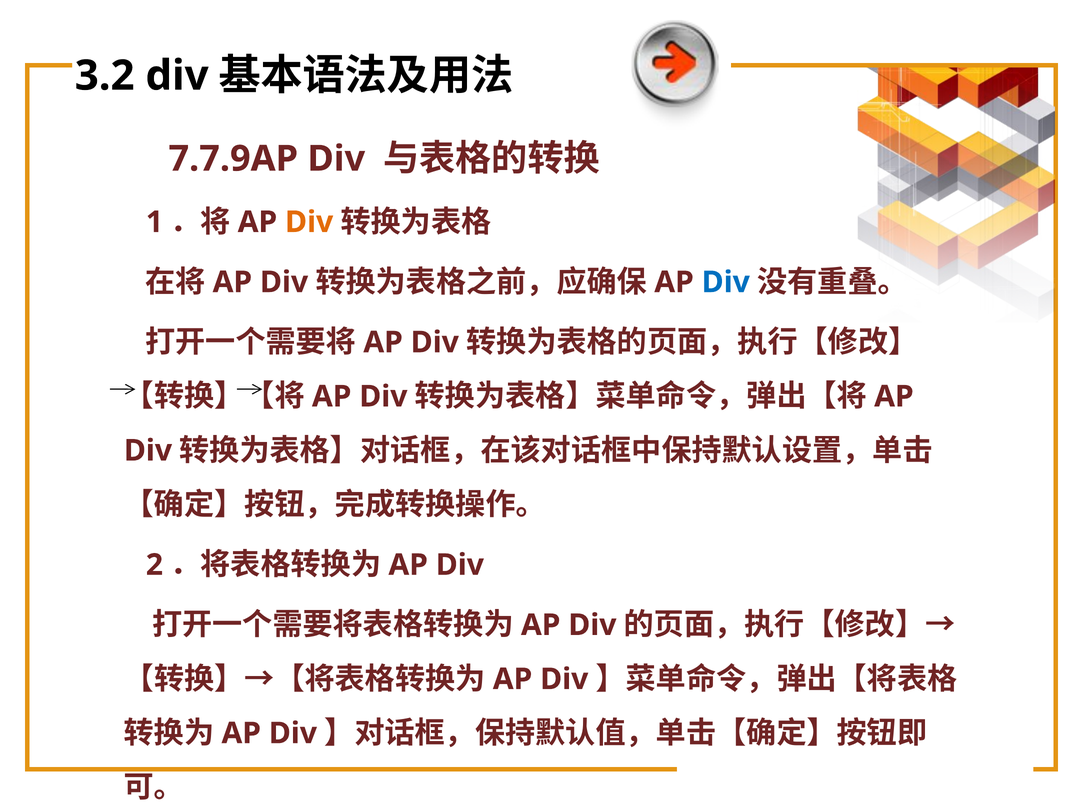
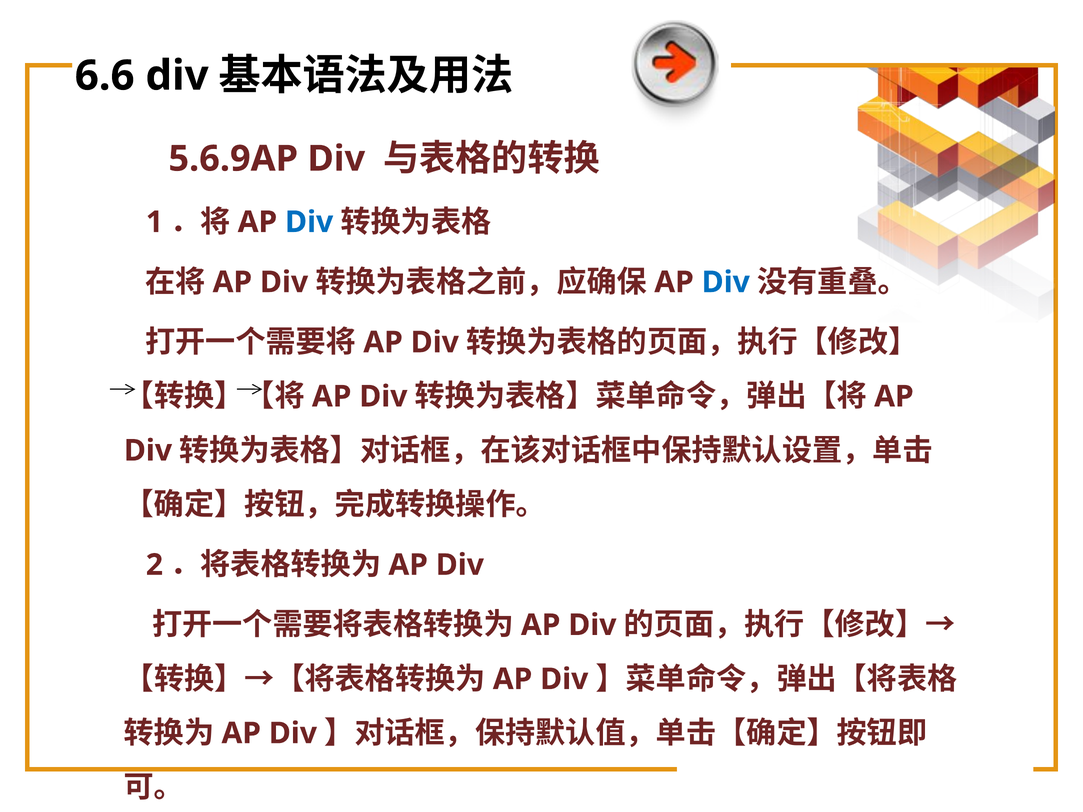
3.2: 3.2 -> 6.6
7.7.9AP: 7.7.9AP -> 5.6.9AP
Div at (309, 222) colour: orange -> blue
